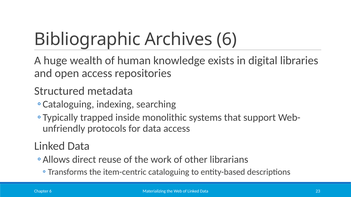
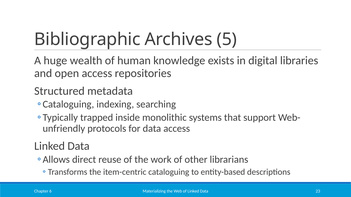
Archives 6: 6 -> 5
